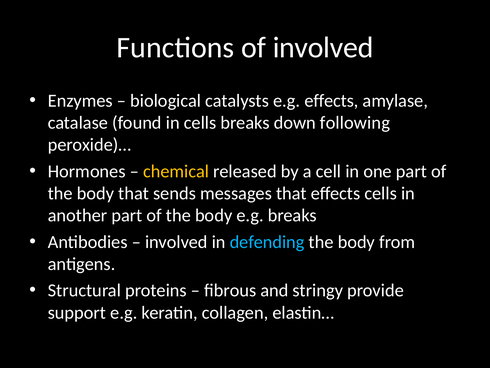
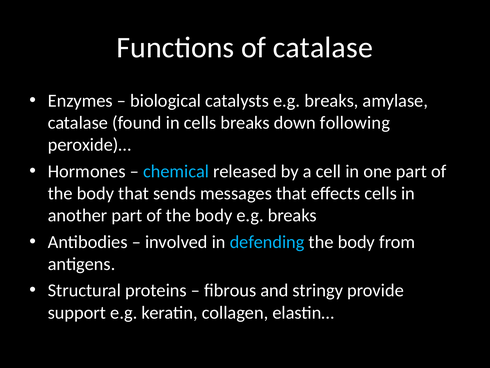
of involved: involved -> catalase
catalysts e.g effects: effects -> breaks
chemical colour: yellow -> light blue
